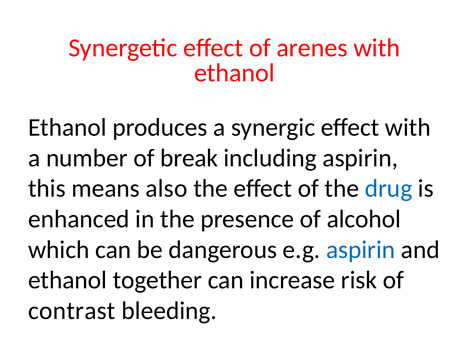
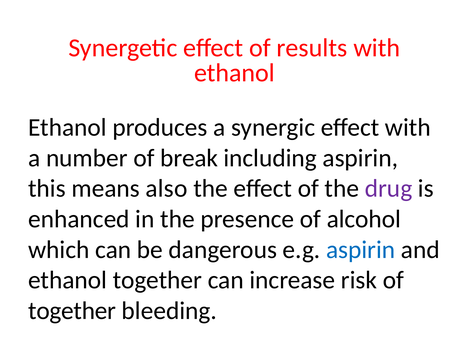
arenes: arenes -> results
drug colour: blue -> purple
contrast at (72, 310): contrast -> together
